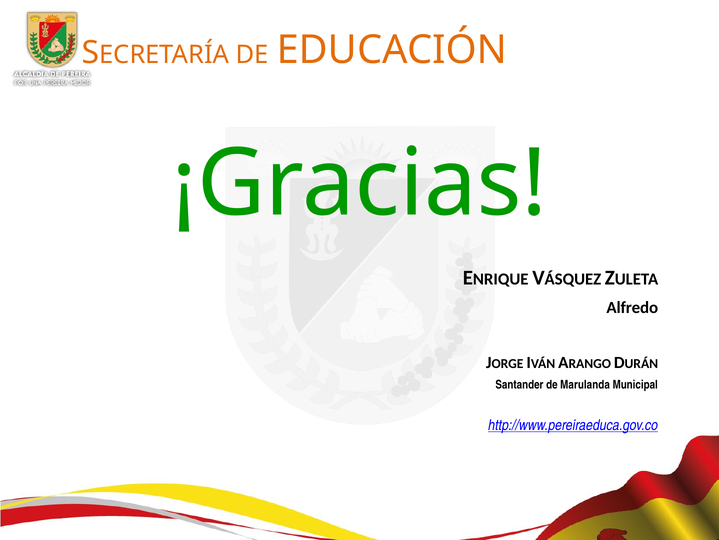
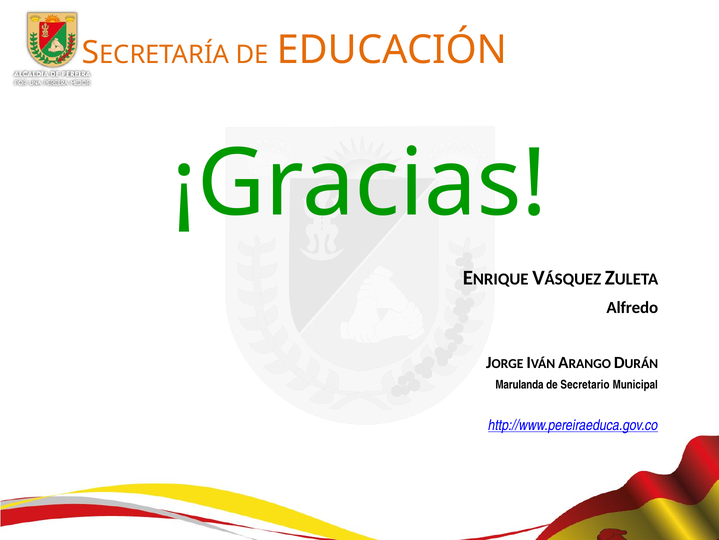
Santander: Santander -> Marulanda
Marulanda: Marulanda -> Secretario
